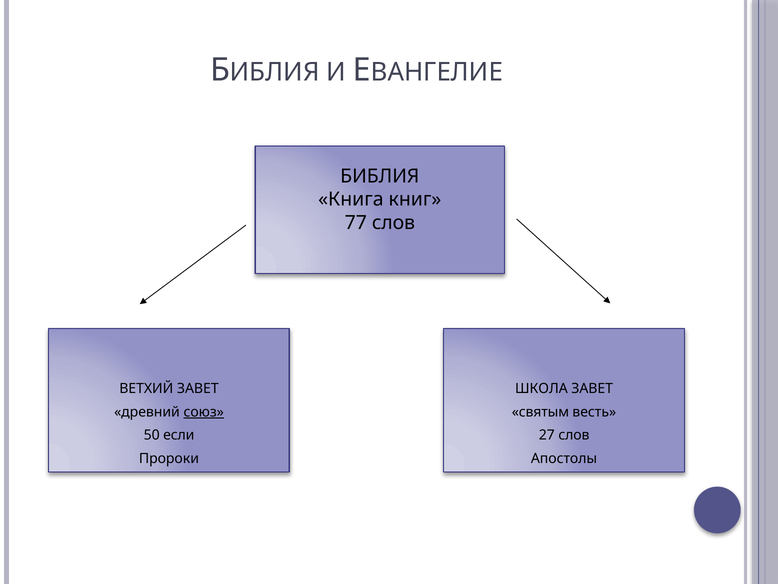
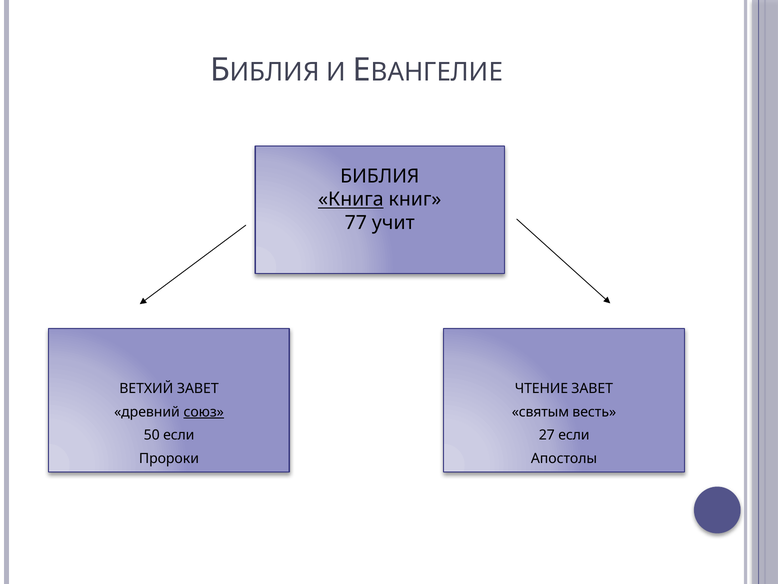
Книга underline: none -> present
77 слов: слов -> учит
ШКОЛА: ШКОЛА -> ЧТЕНИЕ
27 слов: слов -> если
